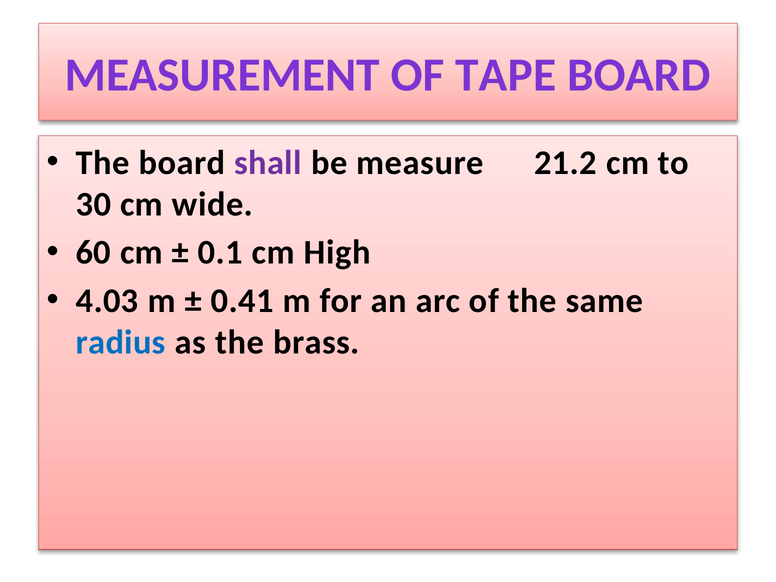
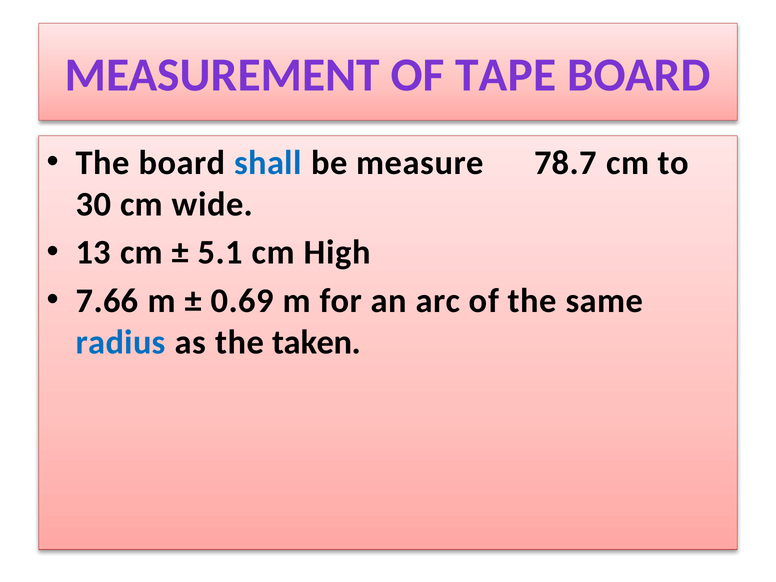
shall colour: purple -> blue
21.2: 21.2 -> 78.7
60: 60 -> 13
0.1: 0.1 -> 5.1
4.03: 4.03 -> 7.66
0.41: 0.41 -> 0.69
brass: brass -> taken
